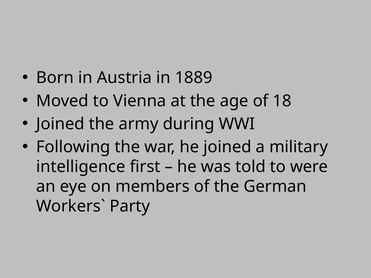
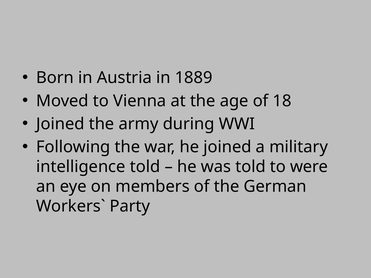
intelligence first: first -> told
